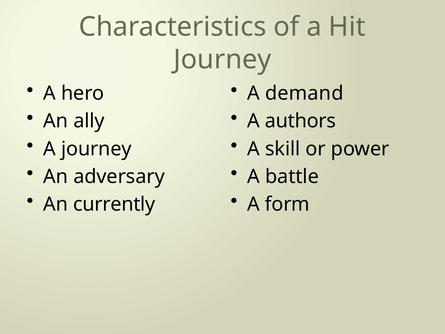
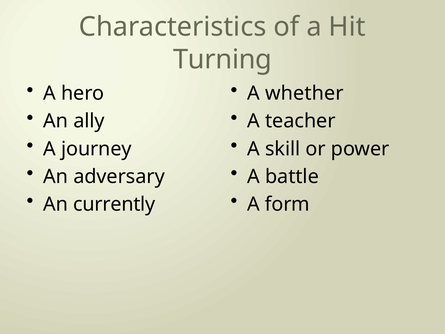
Journey at (222, 59): Journey -> Turning
demand: demand -> whether
authors: authors -> teacher
